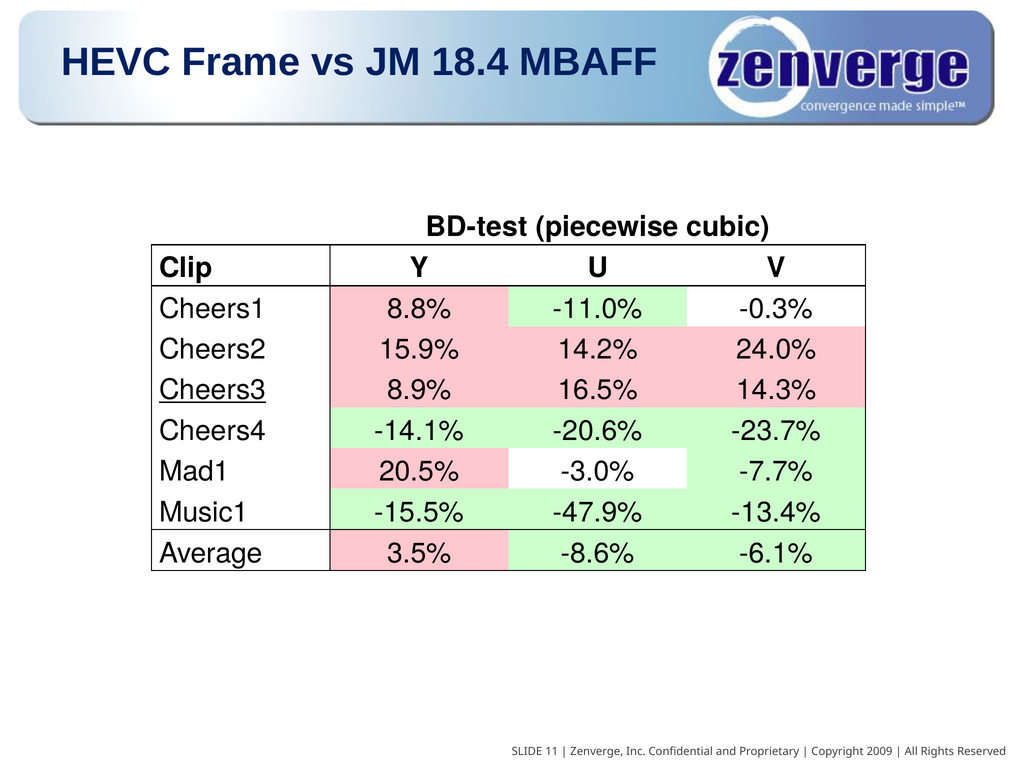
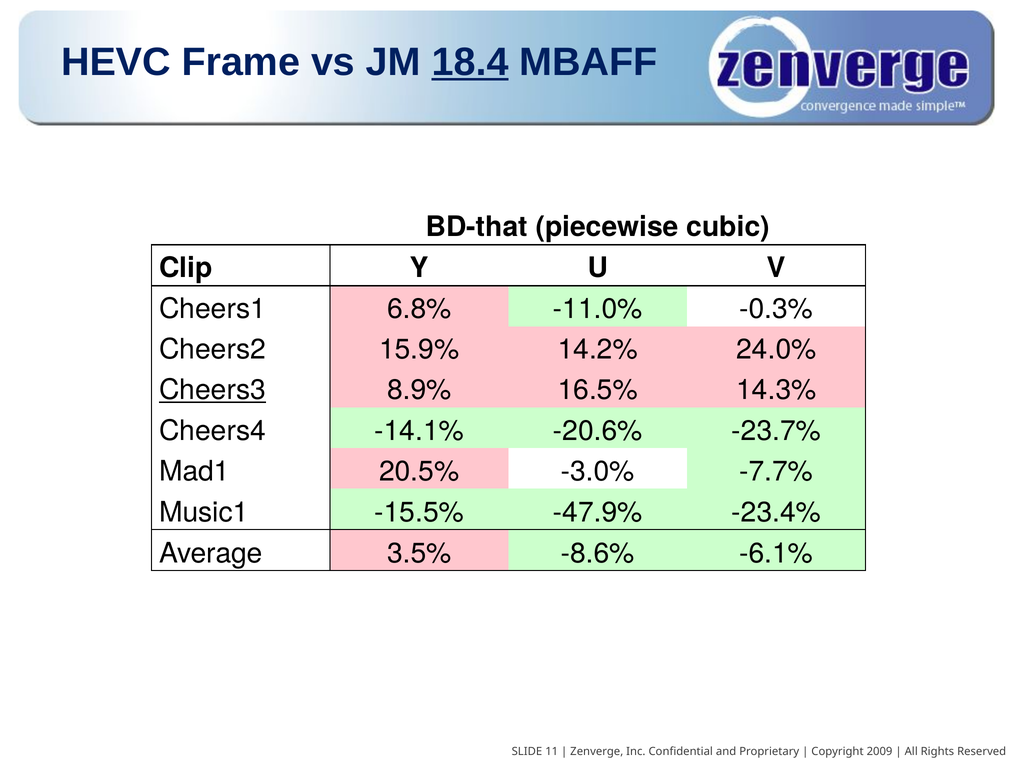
18.4 underline: none -> present
BD-test: BD-test -> BD-that
8.8%: 8.8% -> 6.8%
-13.4%: -13.4% -> -23.4%
